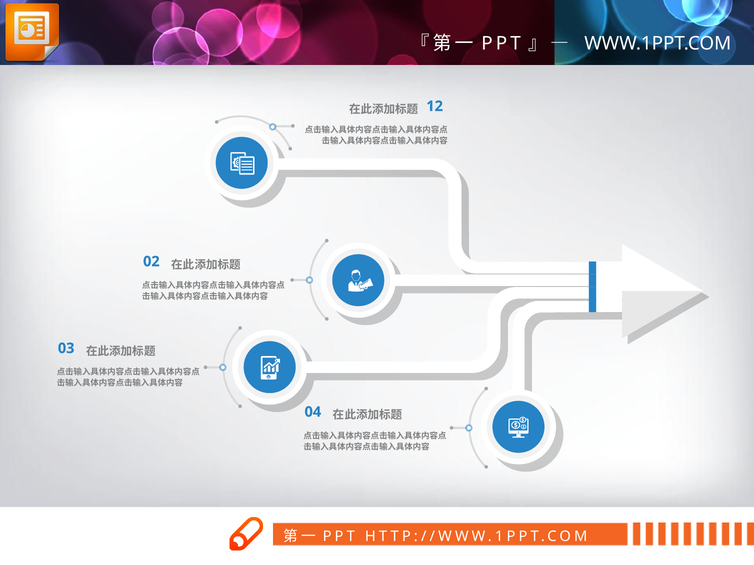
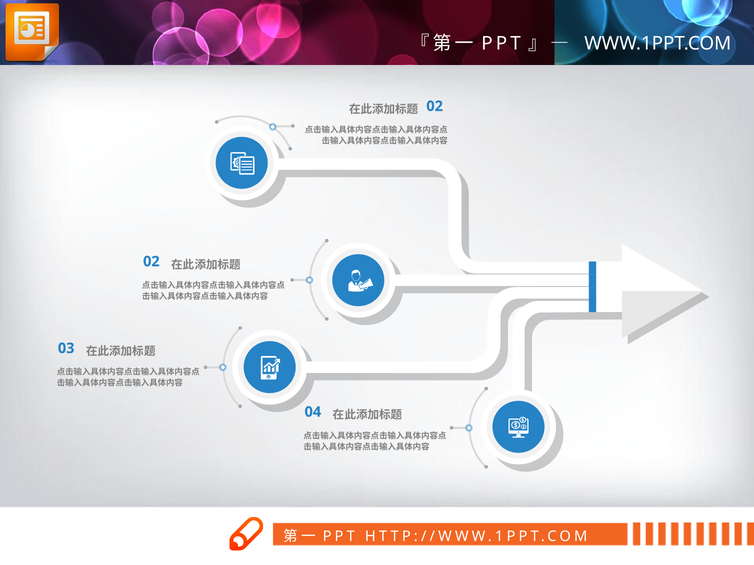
12 at (435, 106): 12 -> 02
